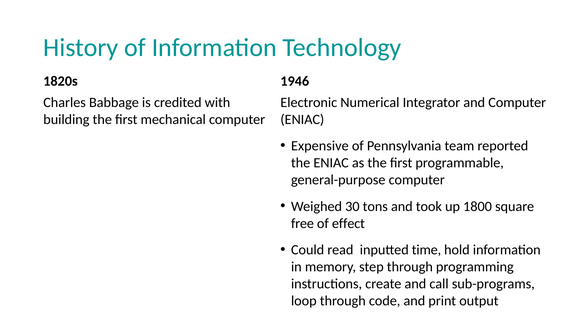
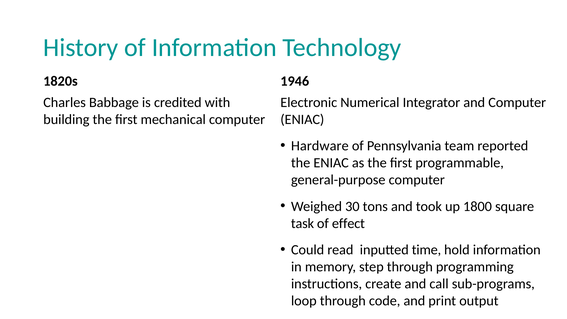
Expensive: Expensive -> Hardware
free: free -> task
